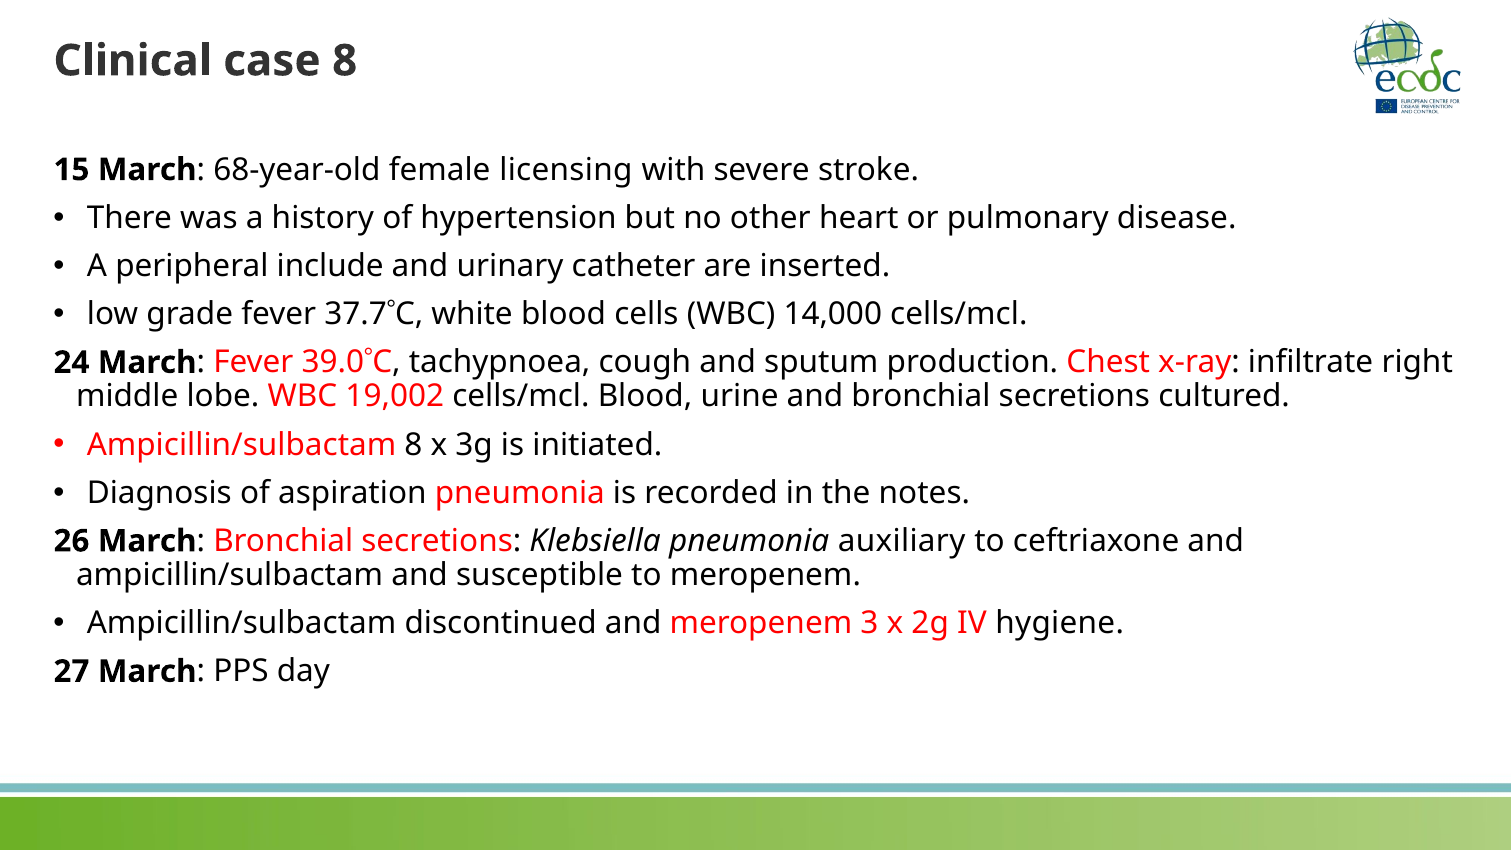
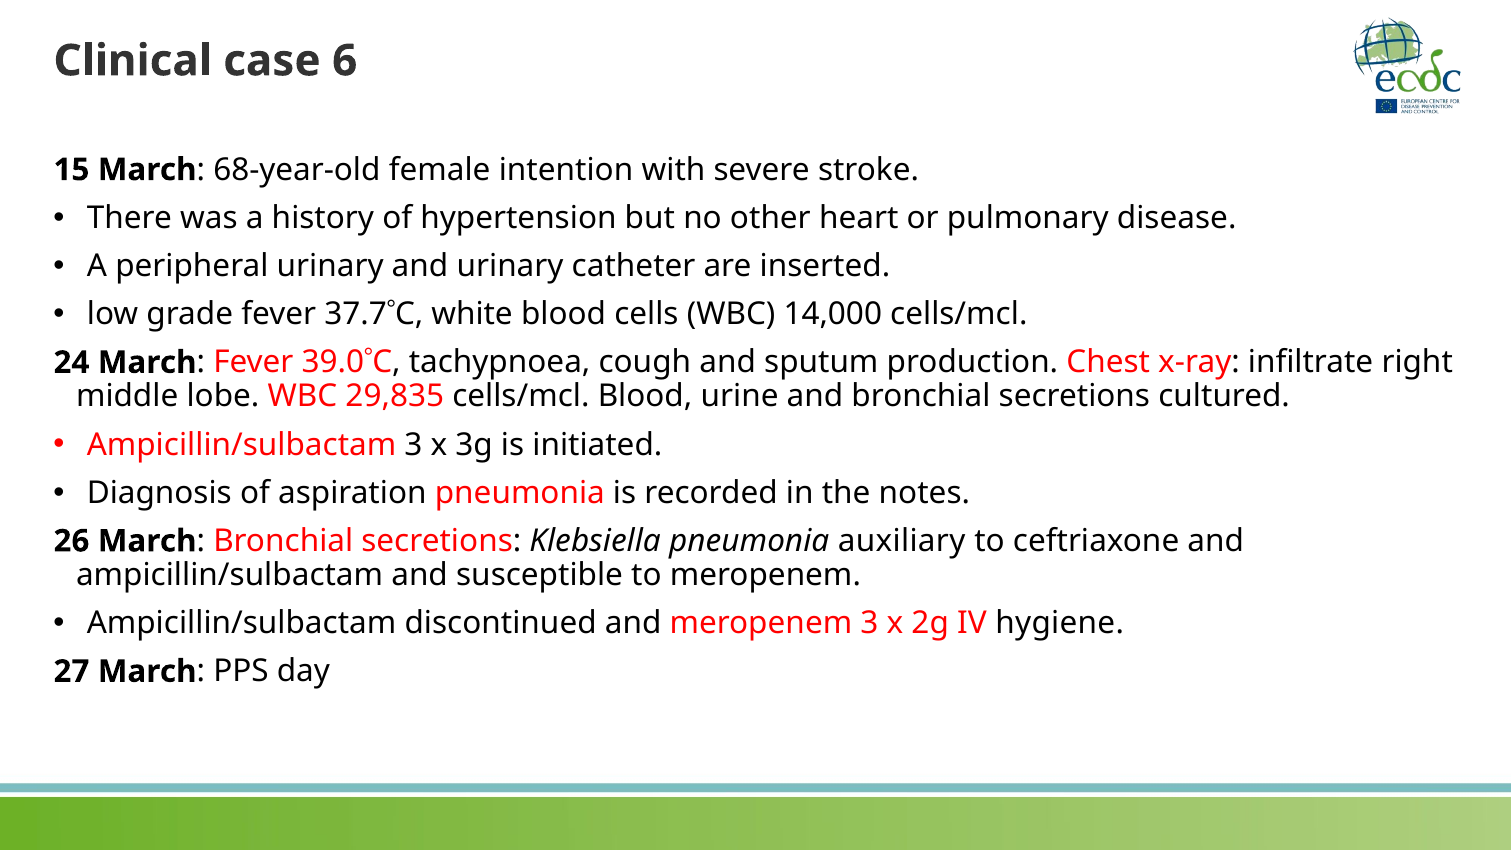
case 8: 8 -> 6
licensing: licensing -> intention
peripheral include: include -> urinary
19,002: 19,002 -> 29,835
Ampicillin/sulbactam 8: 8 -> 3
